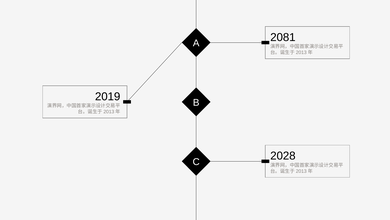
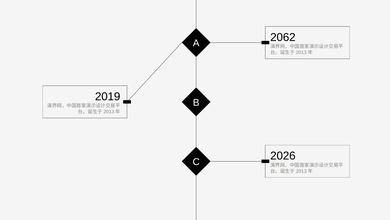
2081: 2081 -> 2062
2028: 2028 -> 2026
